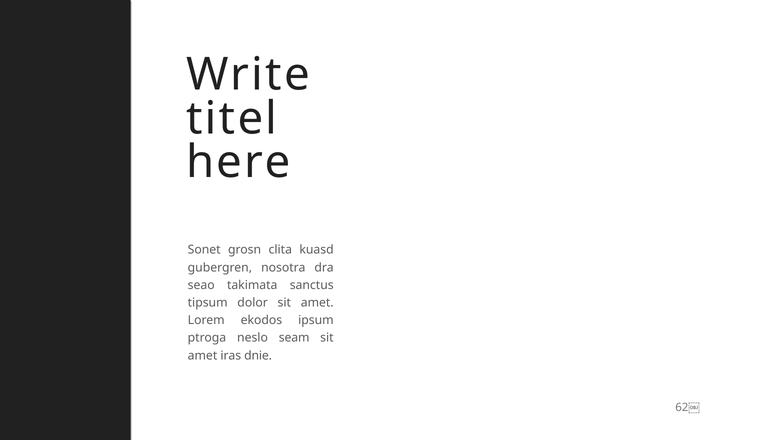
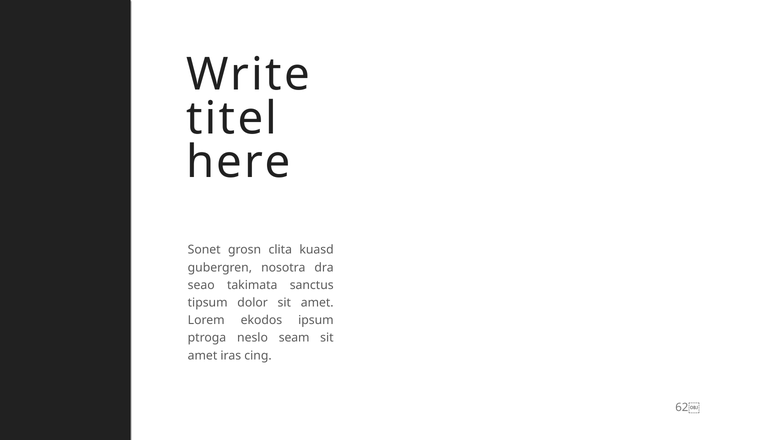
dnie: dnie -> cing
